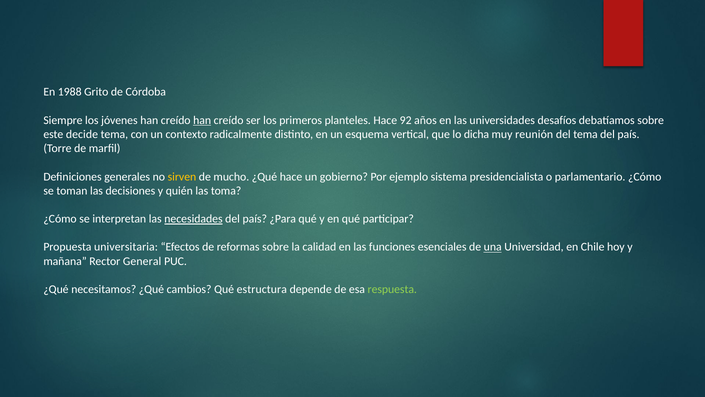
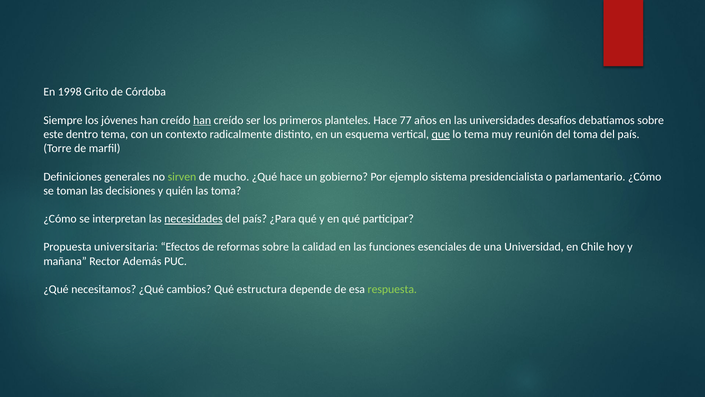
1988: 1988 -> 1998
92: 92 -> 77
decide: decide -> dentro
que underline: none -> present
lo dicha: dicha -> tema
del tema: tema -> toma
sirven colour: yellow -> light green
una underline: present -> none
General: General -> Además
